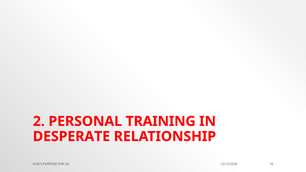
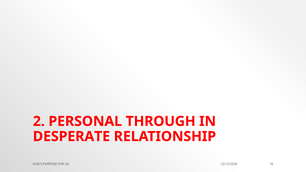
TRAINING: TRAINING -> THROUGH
